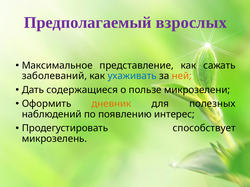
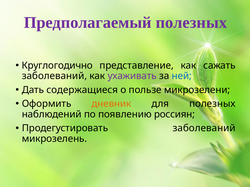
Предполагаемый взрослых: взрослых -> полезных
Максимальное: Максимальное -> Круглогодично
ухаживать colour: blue -> purple
ней colour: orange -> blue
интерес: интерес -> россиян
Продегустировать способствует: способствует -> заболеваний
